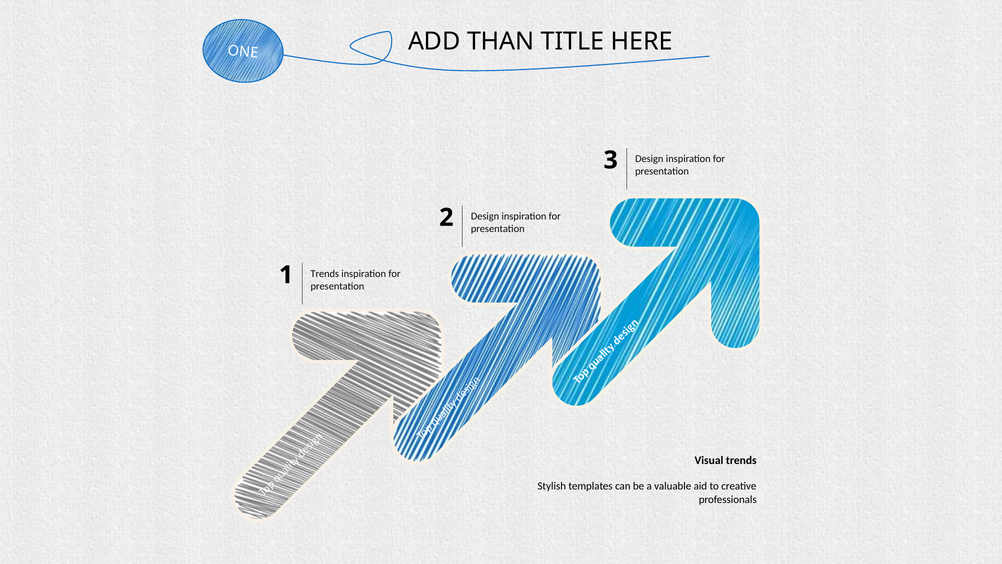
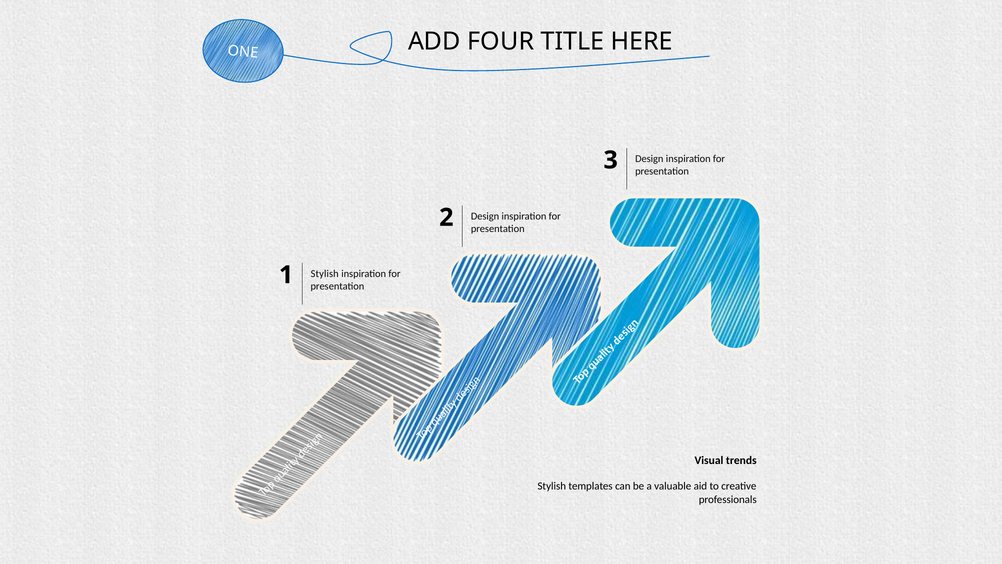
THAN: THAN -> FOUR
Trends at (325, 273): Trends -> Stylish
